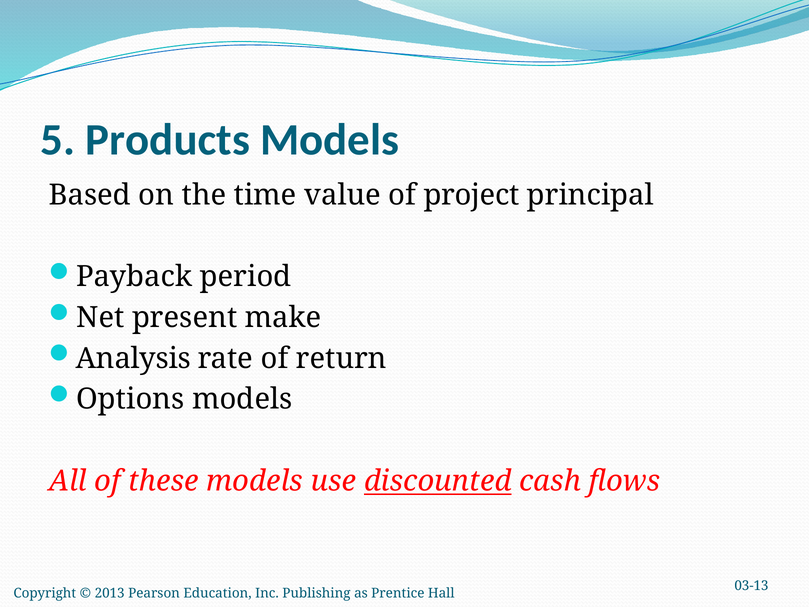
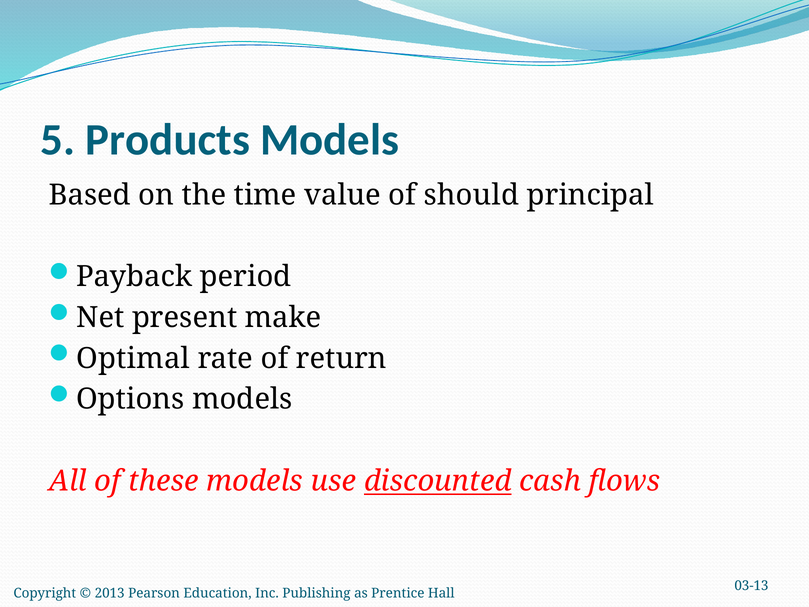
project: project -> should
Analysis: Analysis -> Optimal
